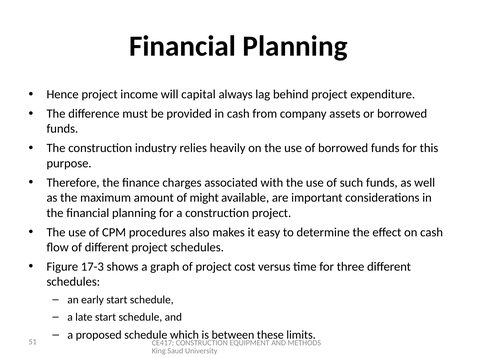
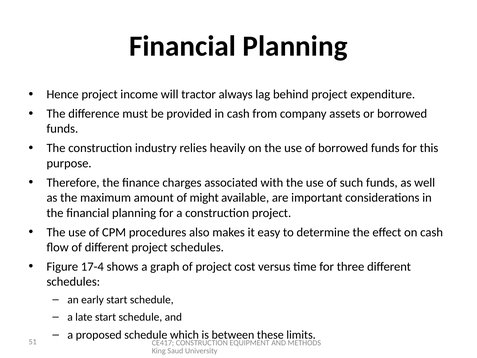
capital: capital -> tractor
17-3: 17-3 -> 17-4
